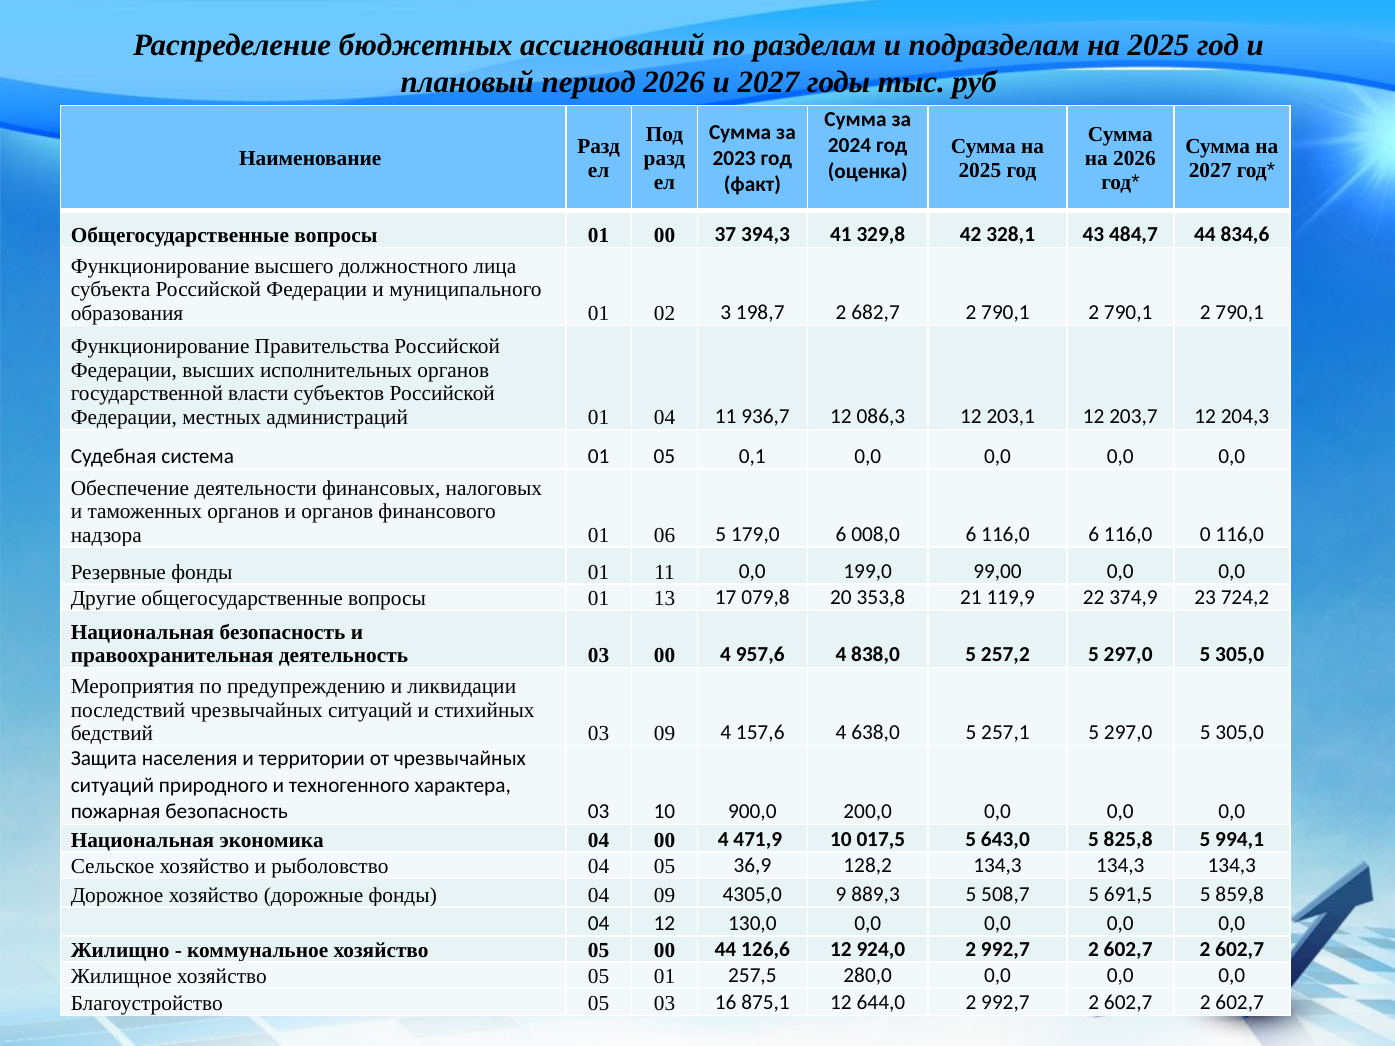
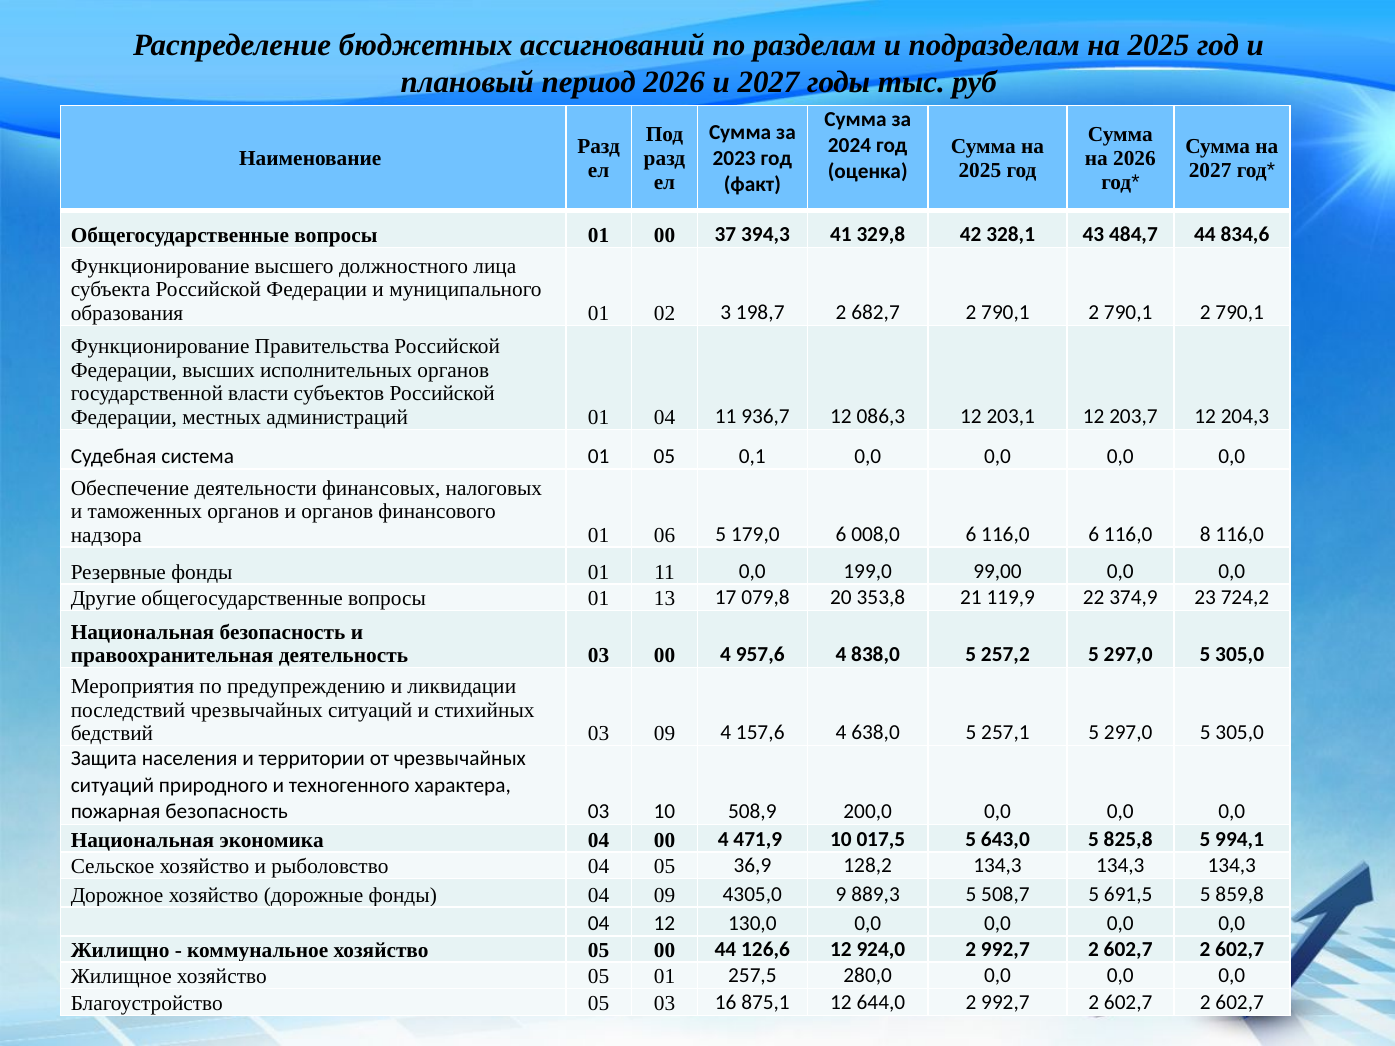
0: 0 -> 8
900,0: 900,0 -> 508,9
